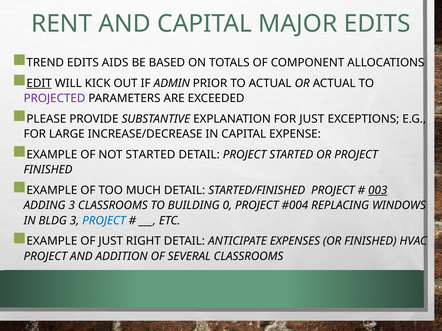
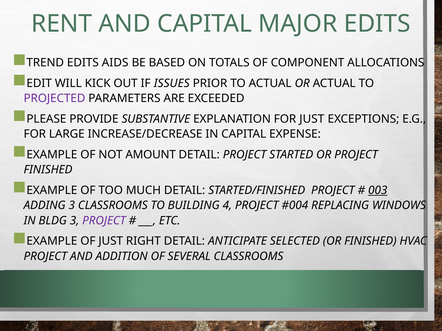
EDIT underline: present -> none
ADMIN: ADMIN -> ISSUES
NOT STARTED: STARTED -> AMOUNT
0: 0 -> 4
PROJECT at (104, 221) colour: blue -> purple
EXPENSES: EXPENSES -> SELECTED
